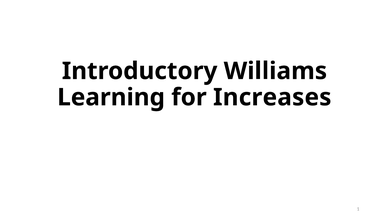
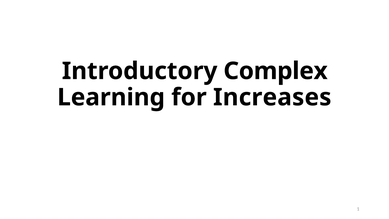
Williams: Williams -> Complex
